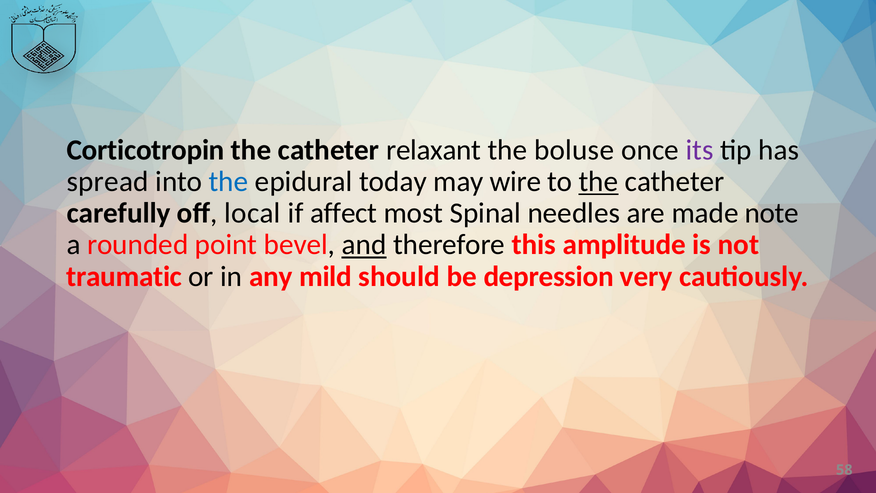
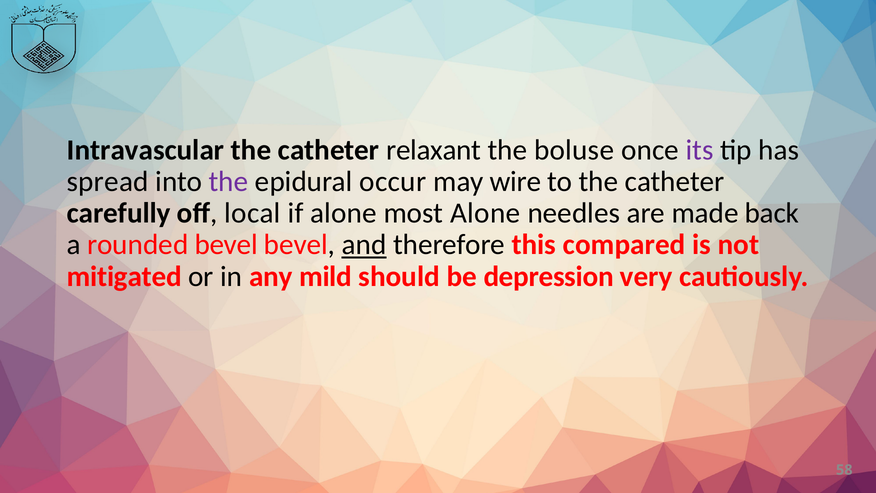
Corticotropin: Corticotropin -> Intravascular
the at (229, 182) colour: blue -> purple
today: today -> occur
the at (598, 182) underline: present -> none
if affect: affect -> alone
most Spinal: Spinal -> Alone
note: note -> back
rounded point: point -> bevel
amplitude: amplitude -> compared
traumatic: traumatic -> mitigated
